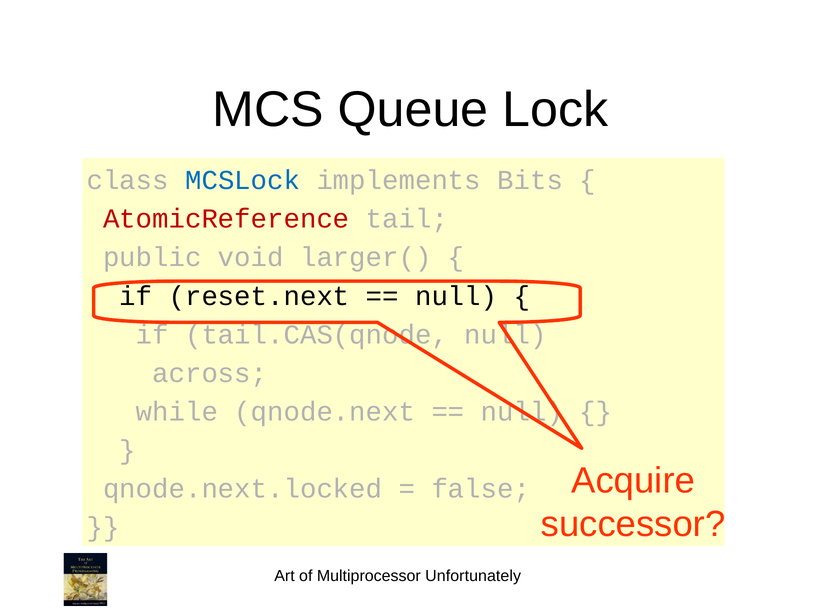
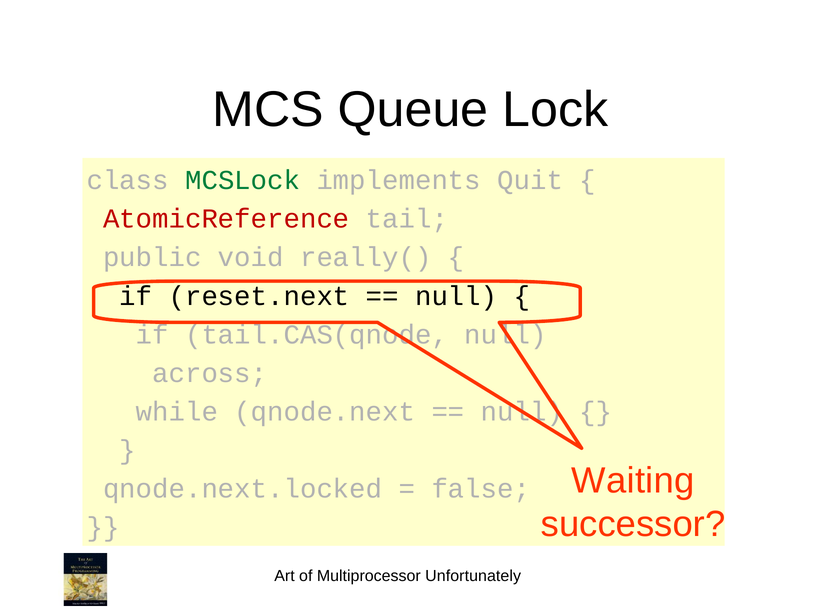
MCSLock colour: blue -> green
Bits: Bits -> Quit
larger(: larger( -> really(
Acquire: Acquire -> Waiting
